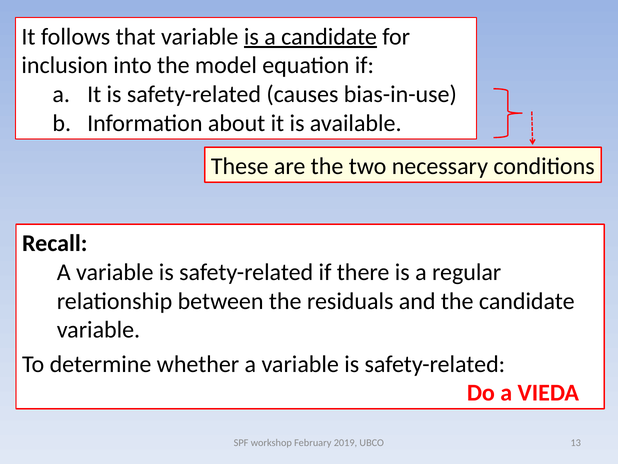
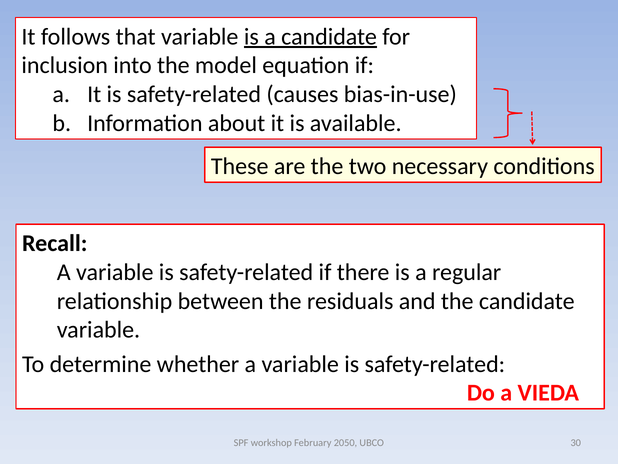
2019: 2019 -> 2050
13: 13 -> 30
